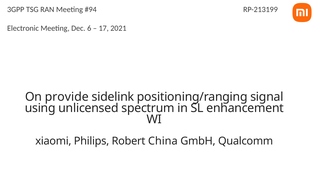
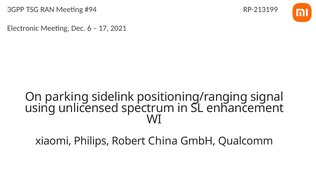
provide: provide -> parking
